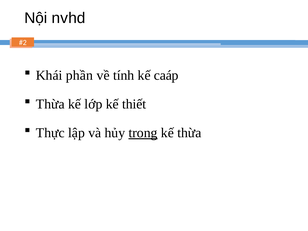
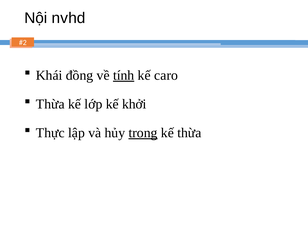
phần: phần -> đồng
tính underline: none -> present
caáp: caáp -> caro
thiết: thiết -> khởi
